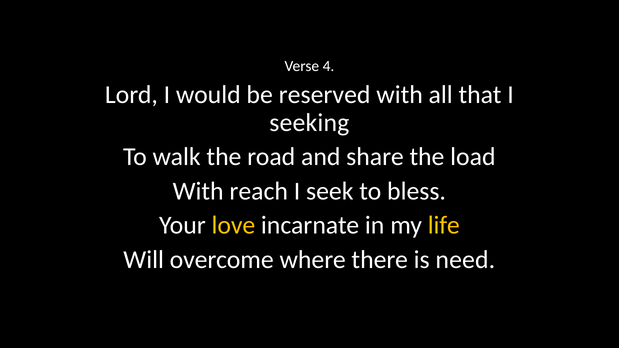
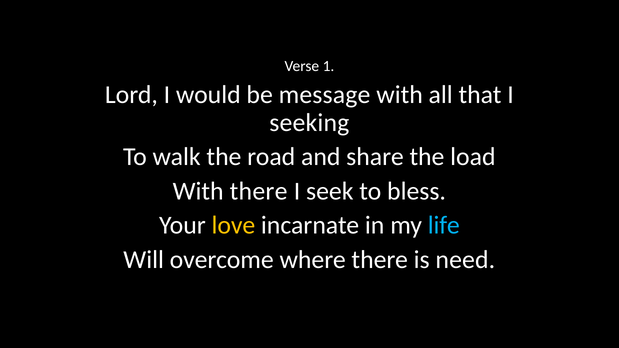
4: 4 -> 1
reserved: reserved -> message
With reach: reach -> there
life colour: yellow -> light blue
